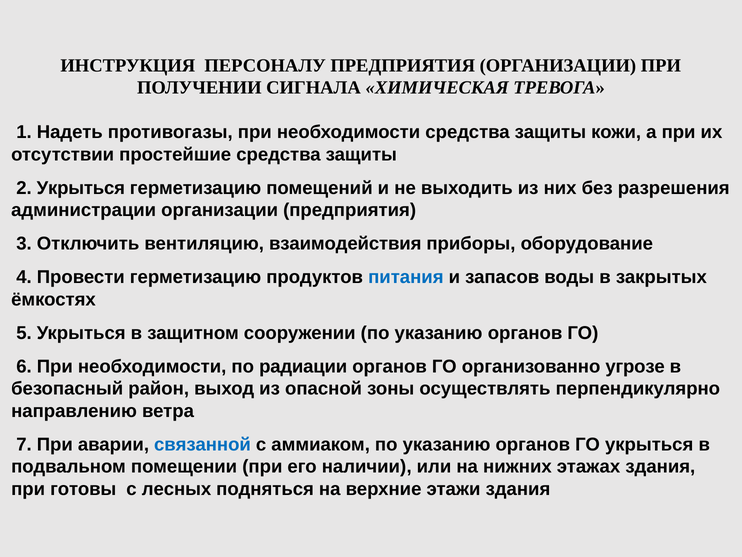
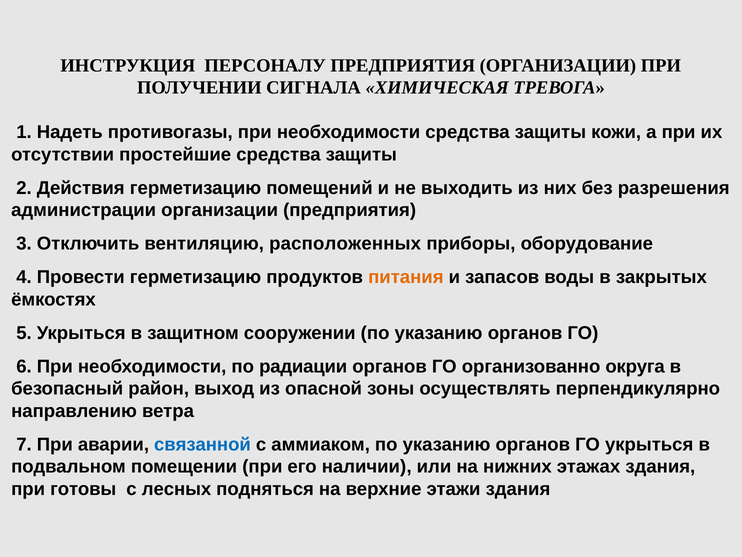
2 Укрыться: Укрыться -> Действия
взаимодействия: взаимодействия -> расположенных
питания colour: blue -> orange
угрозе: угрозе -> округа
